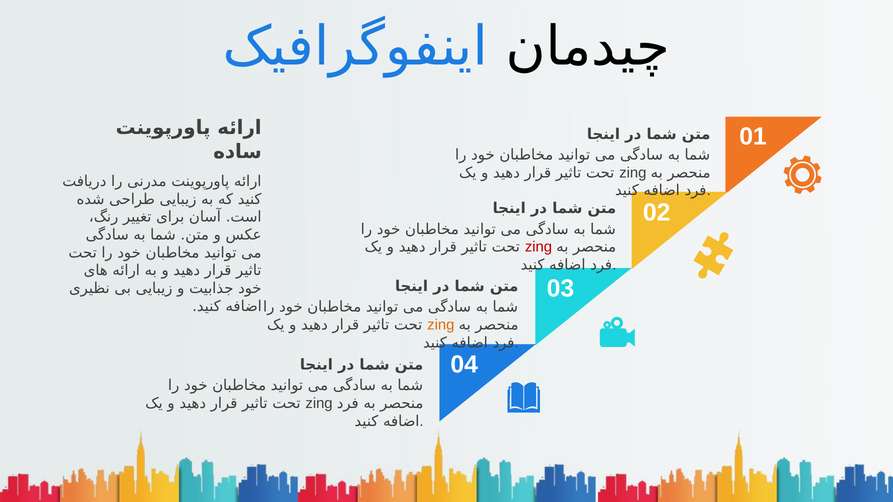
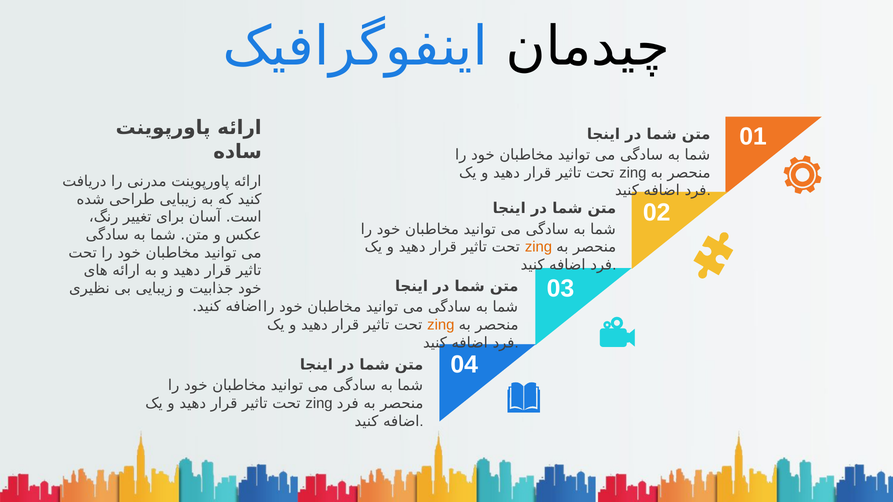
zing at (538, 247) colour: red -> orange
